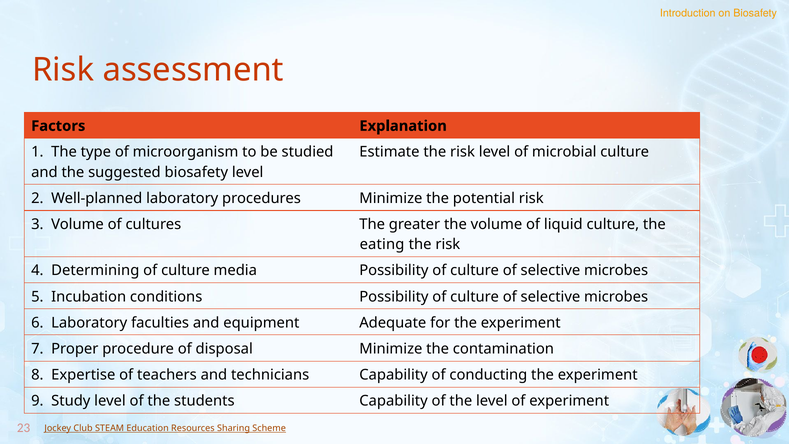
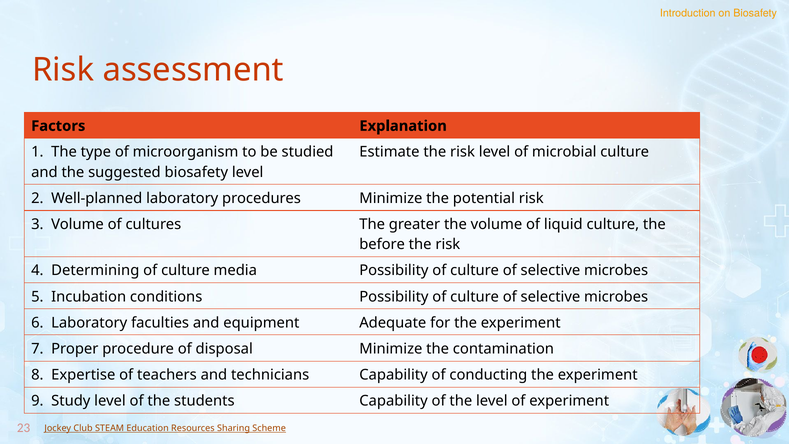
eating: eating -> before
